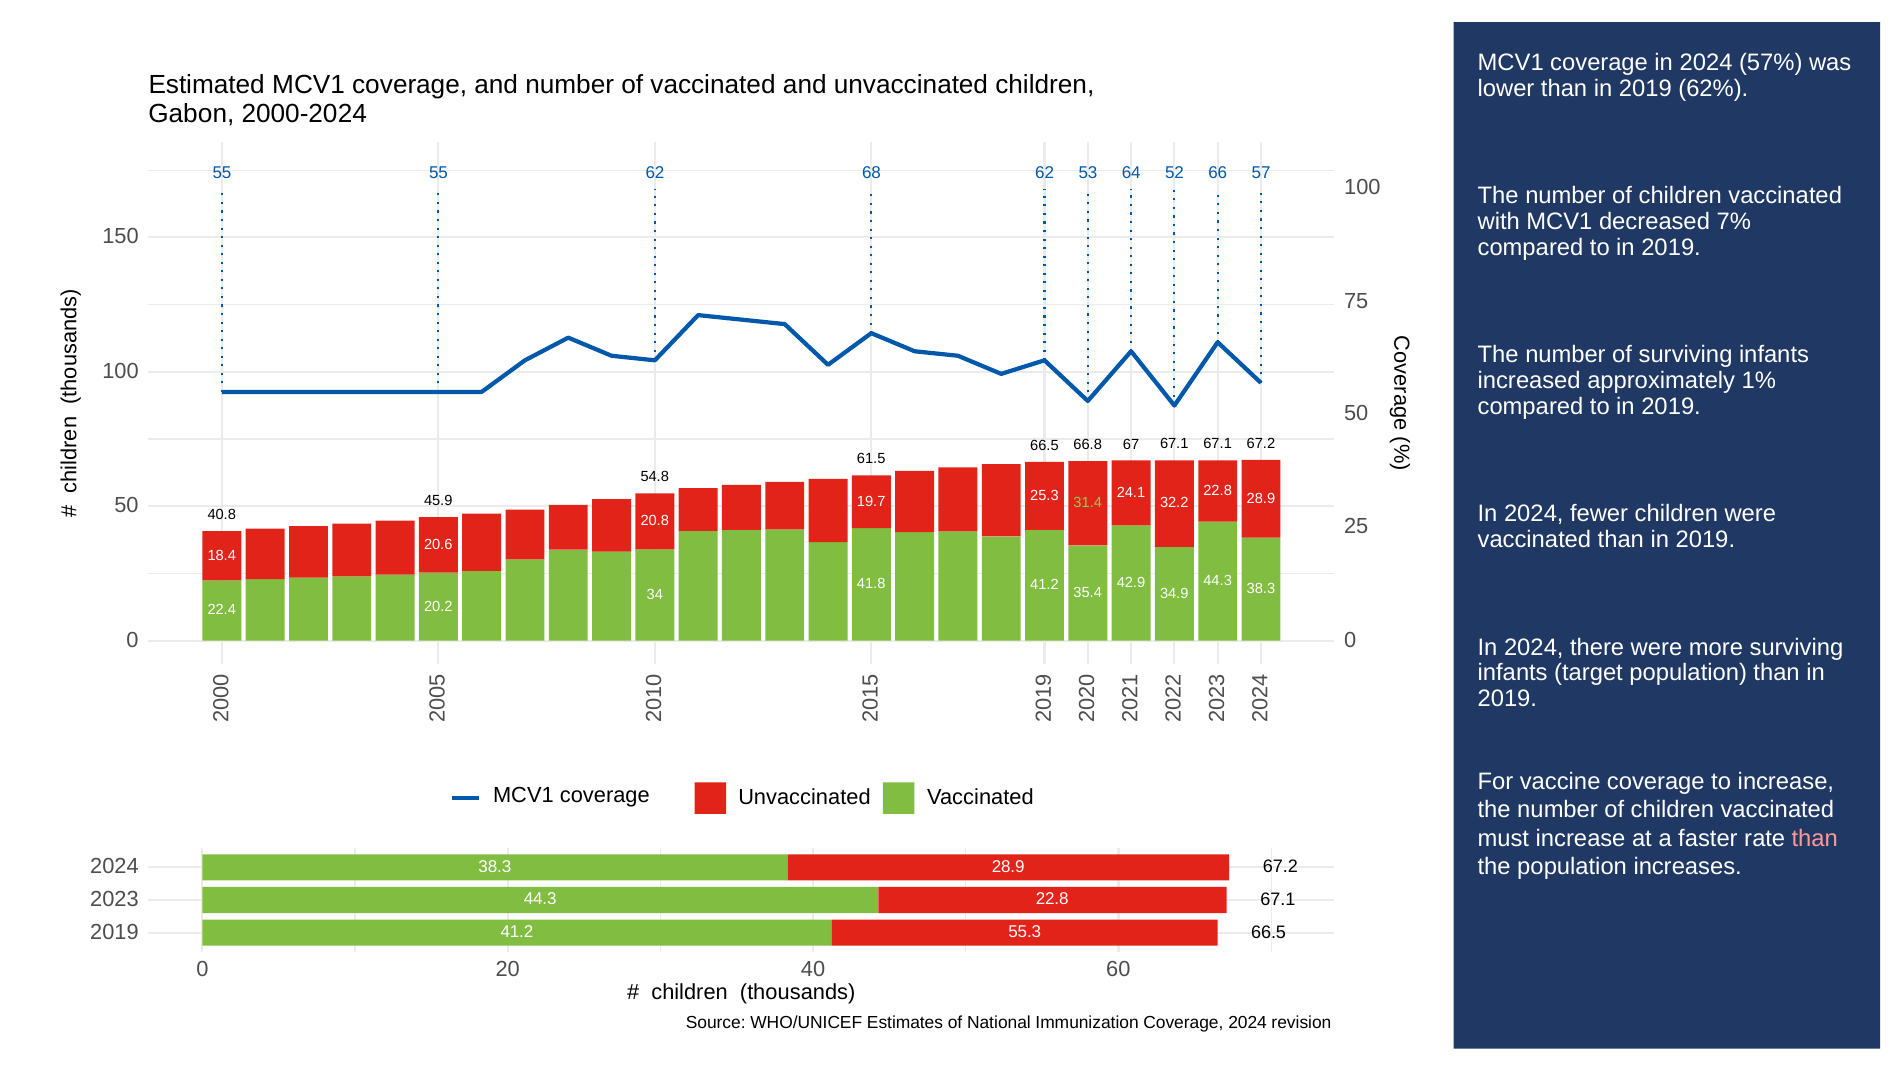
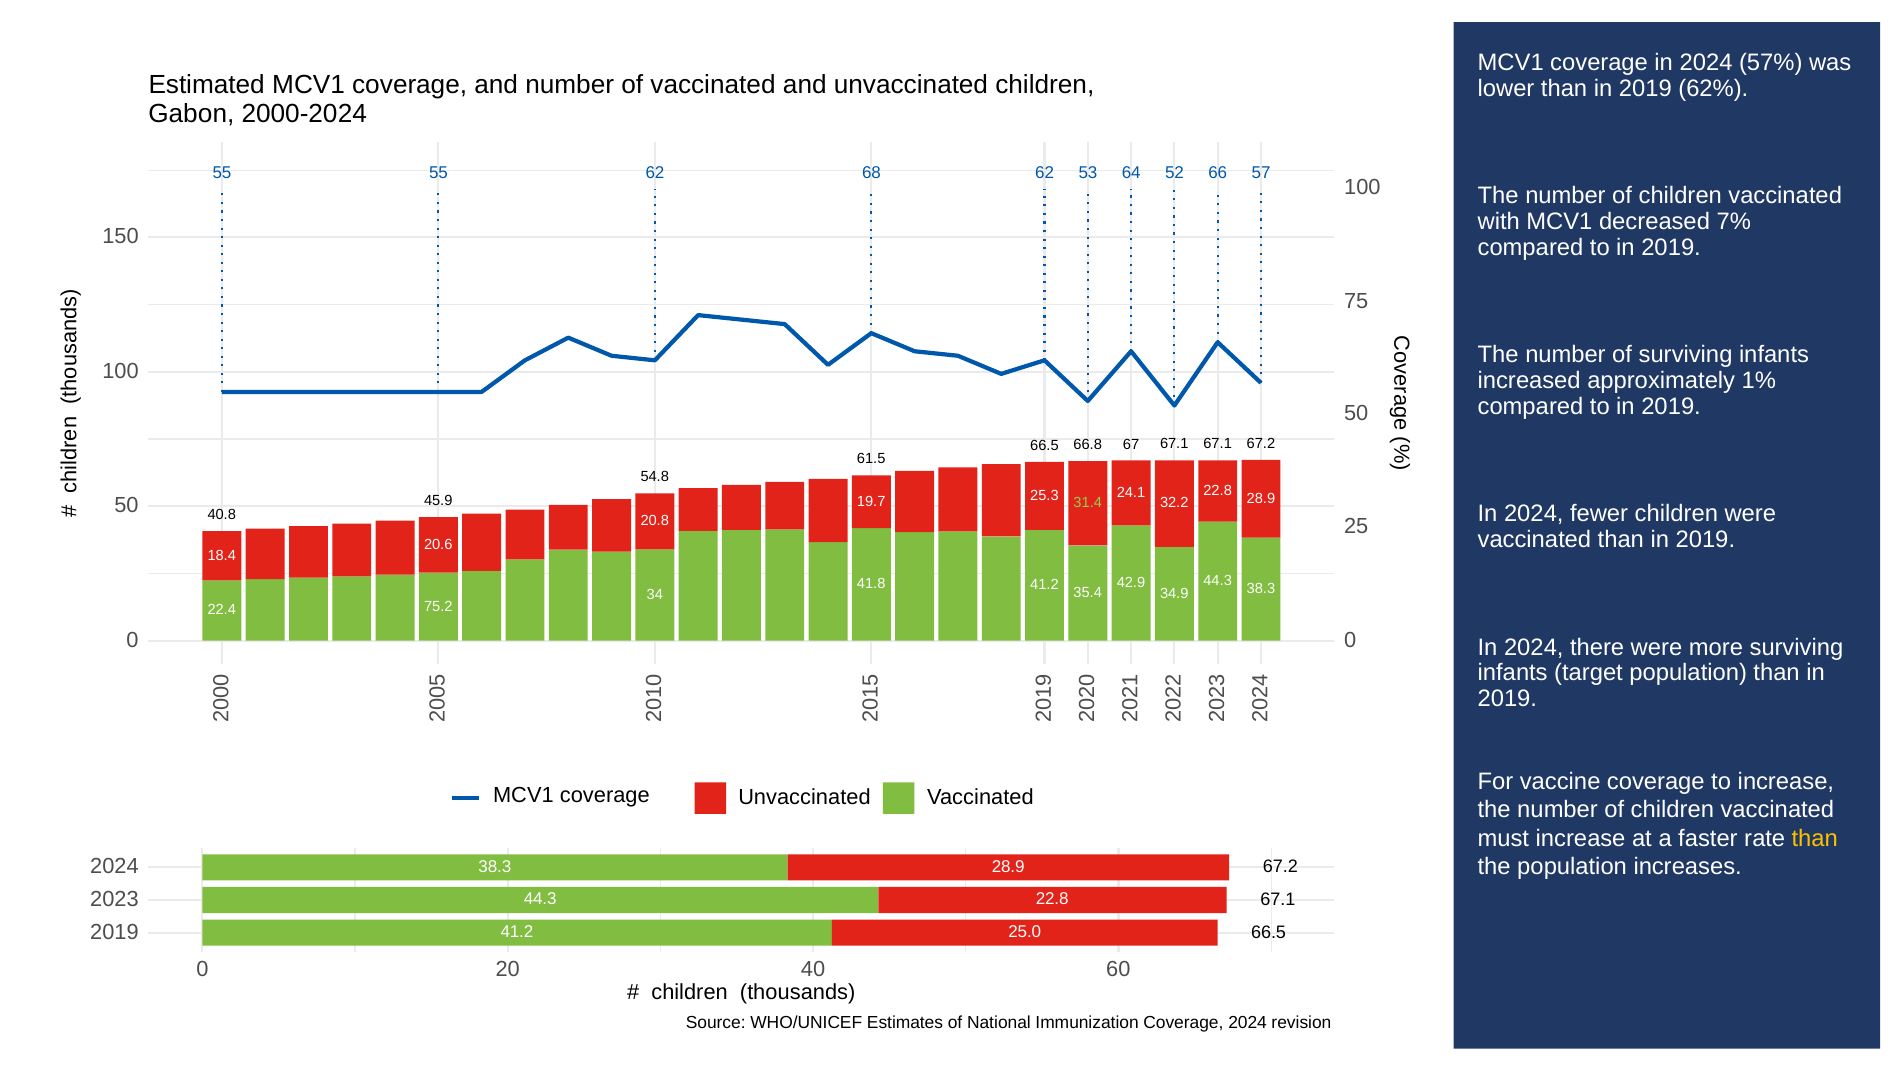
20.2: 20.2 -> 75.2
than at (1815, 838) colour: pink -> yellow
55.3: 55.3 -> 25.0
